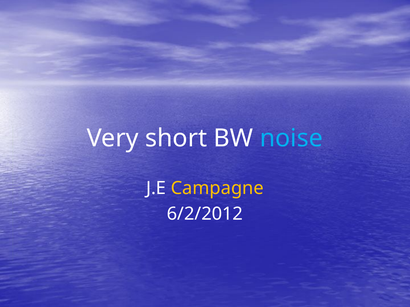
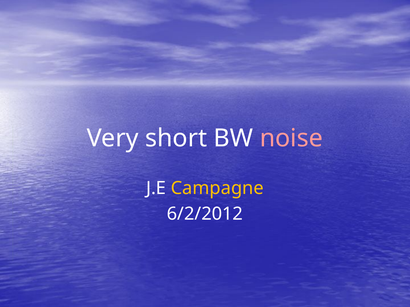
noise colour: light blue -> pink
